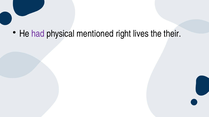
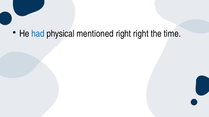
had colour: purple -> blue
right lives: lives -> right
their: their -> time
